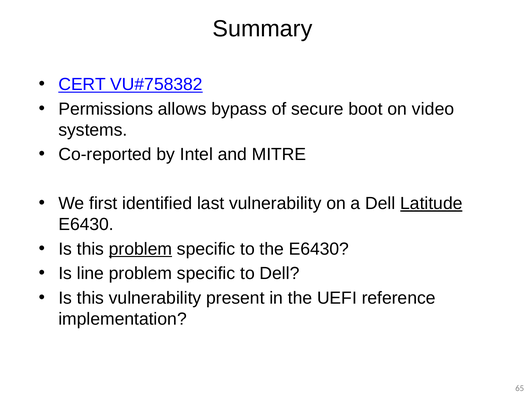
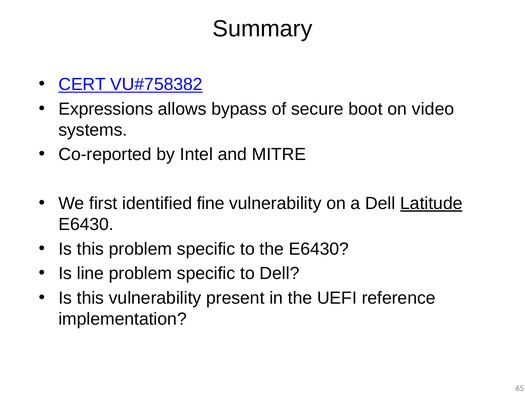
Permissions: Permissions -> Expressions
last: last -> fine
problem at (140, 249) underline: present -> none
